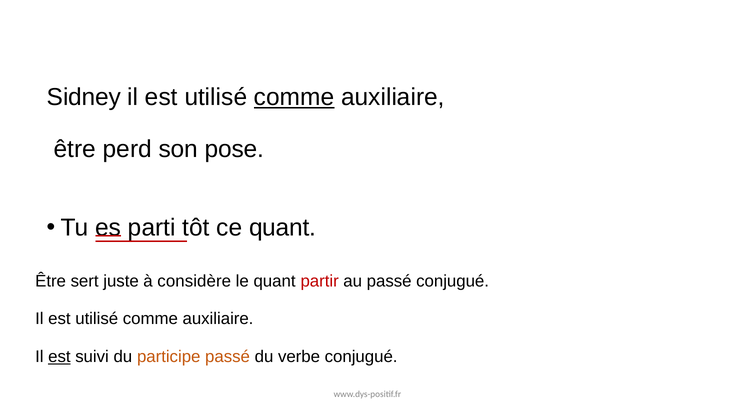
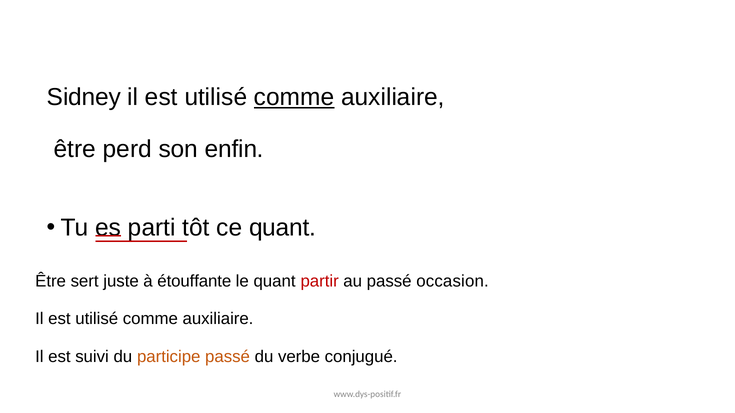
pose: pose -> enfin
considère: considère -> étouffante
passé conjugué: conjugué -> occasion
est at (59, 357) underline: present -> none
